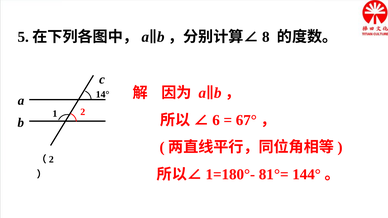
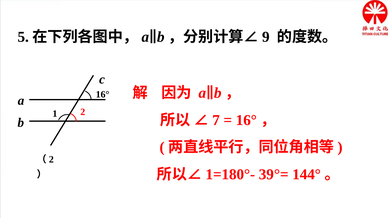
8: 8 -> 9
14° at (103, 94): 14° -> 16°
6: 6 -> 7
67° at (246, 120): 67° -> 16°
81°=: 81°= -> 39°=
